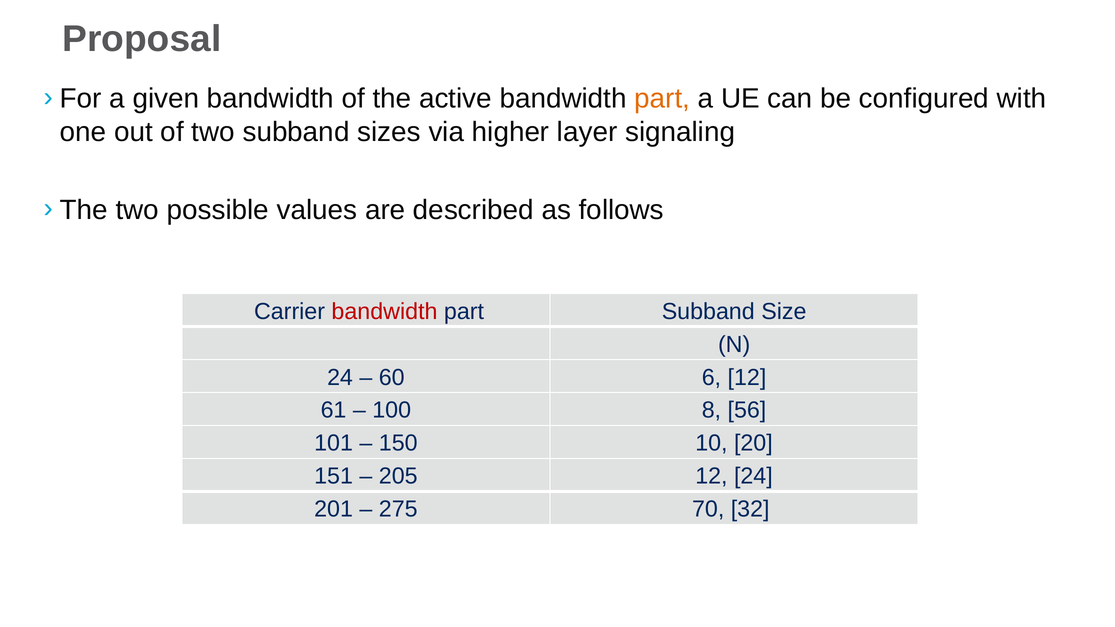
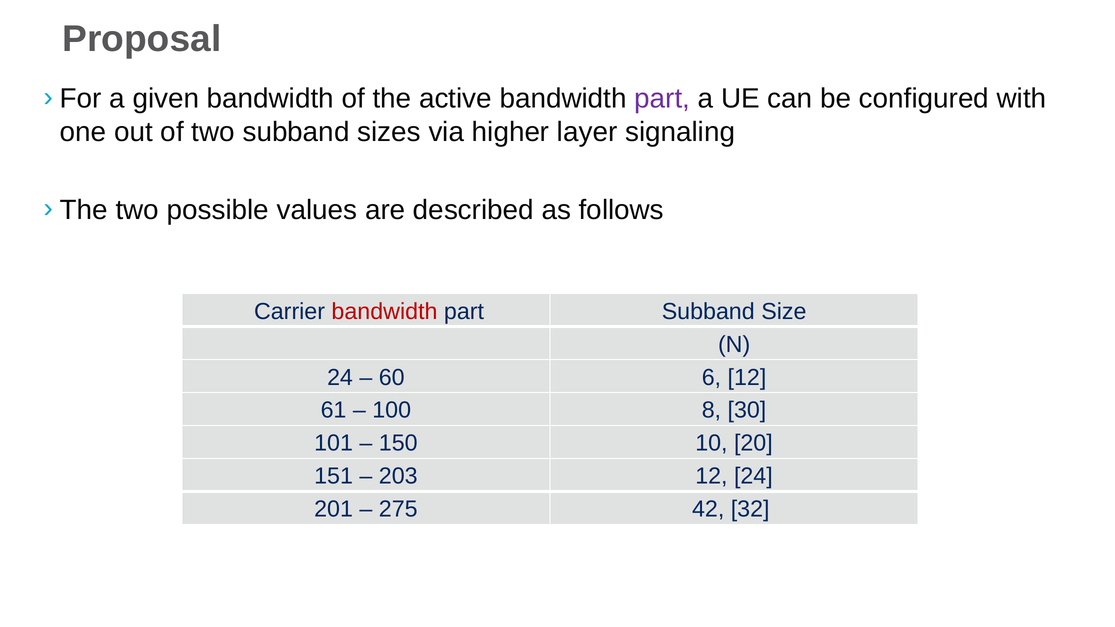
part at (662, 98) colour: orange -> purple
56: 56 -> 30
205: 205 -> 203
70: 70 -> 42
